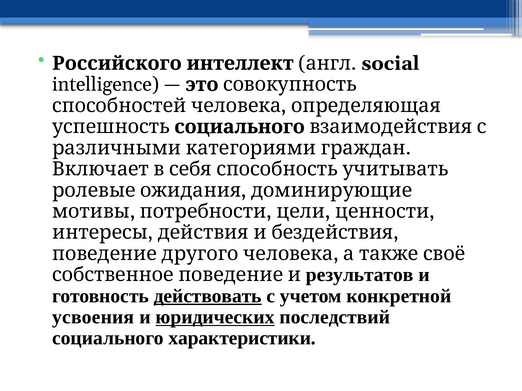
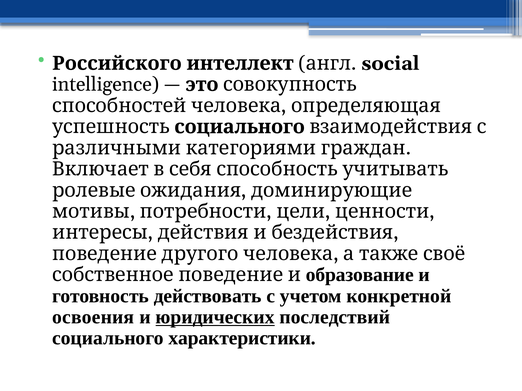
результатов: результатов -> образование
действовать underline: present -> none
усвоения: усвоения -> освоения
